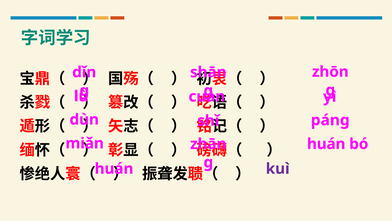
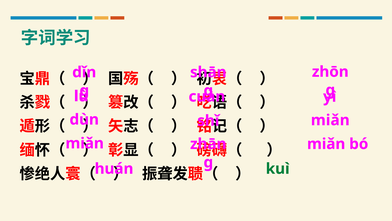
pánɡ at (330, 120): pánɡ -> miǎn
huán at (326, 144): huán -> miǎn
kuì colour: purple -> green
